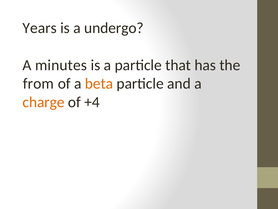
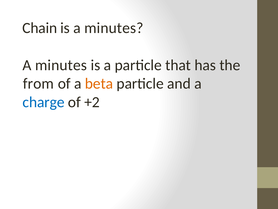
Years: Years -> Chain
is a undergo: undergo -> minutes
charge colour: orange -> blue
+4: +4 -> +2
